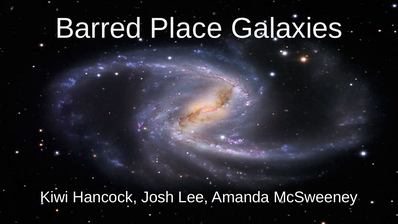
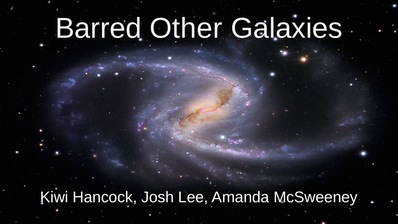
Place: Place -> Other
